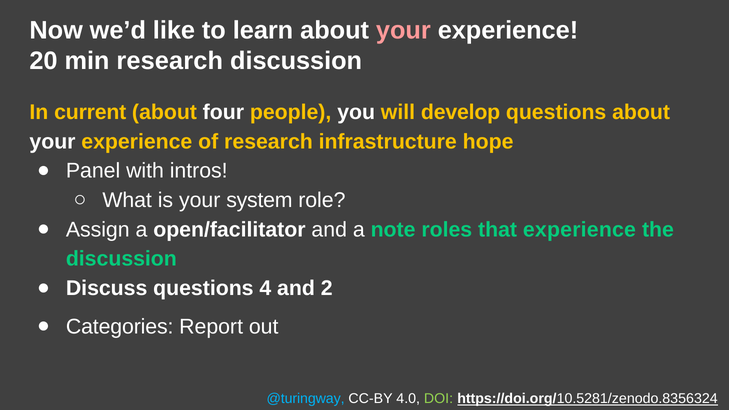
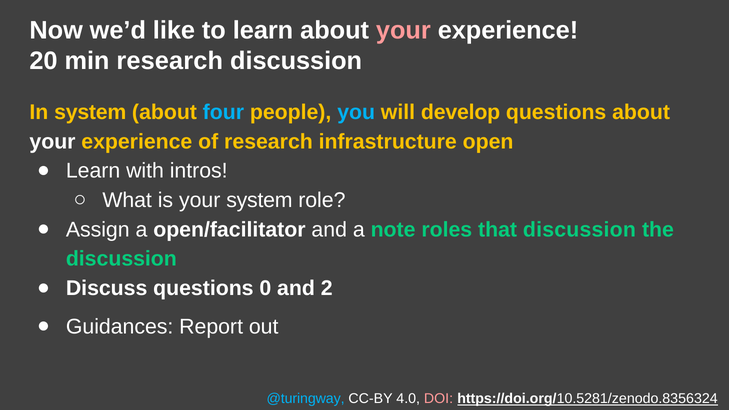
In current: current -> system
four colour: white -> light blue
you colour: white -> light blue
hope: hope -> open
Panel at (93, 171): Panel -> Learn
that experience: experience -> discussion
4: 4 -> 0
Categories: Categories -> Guidances
DOI colour: light green -> pink
